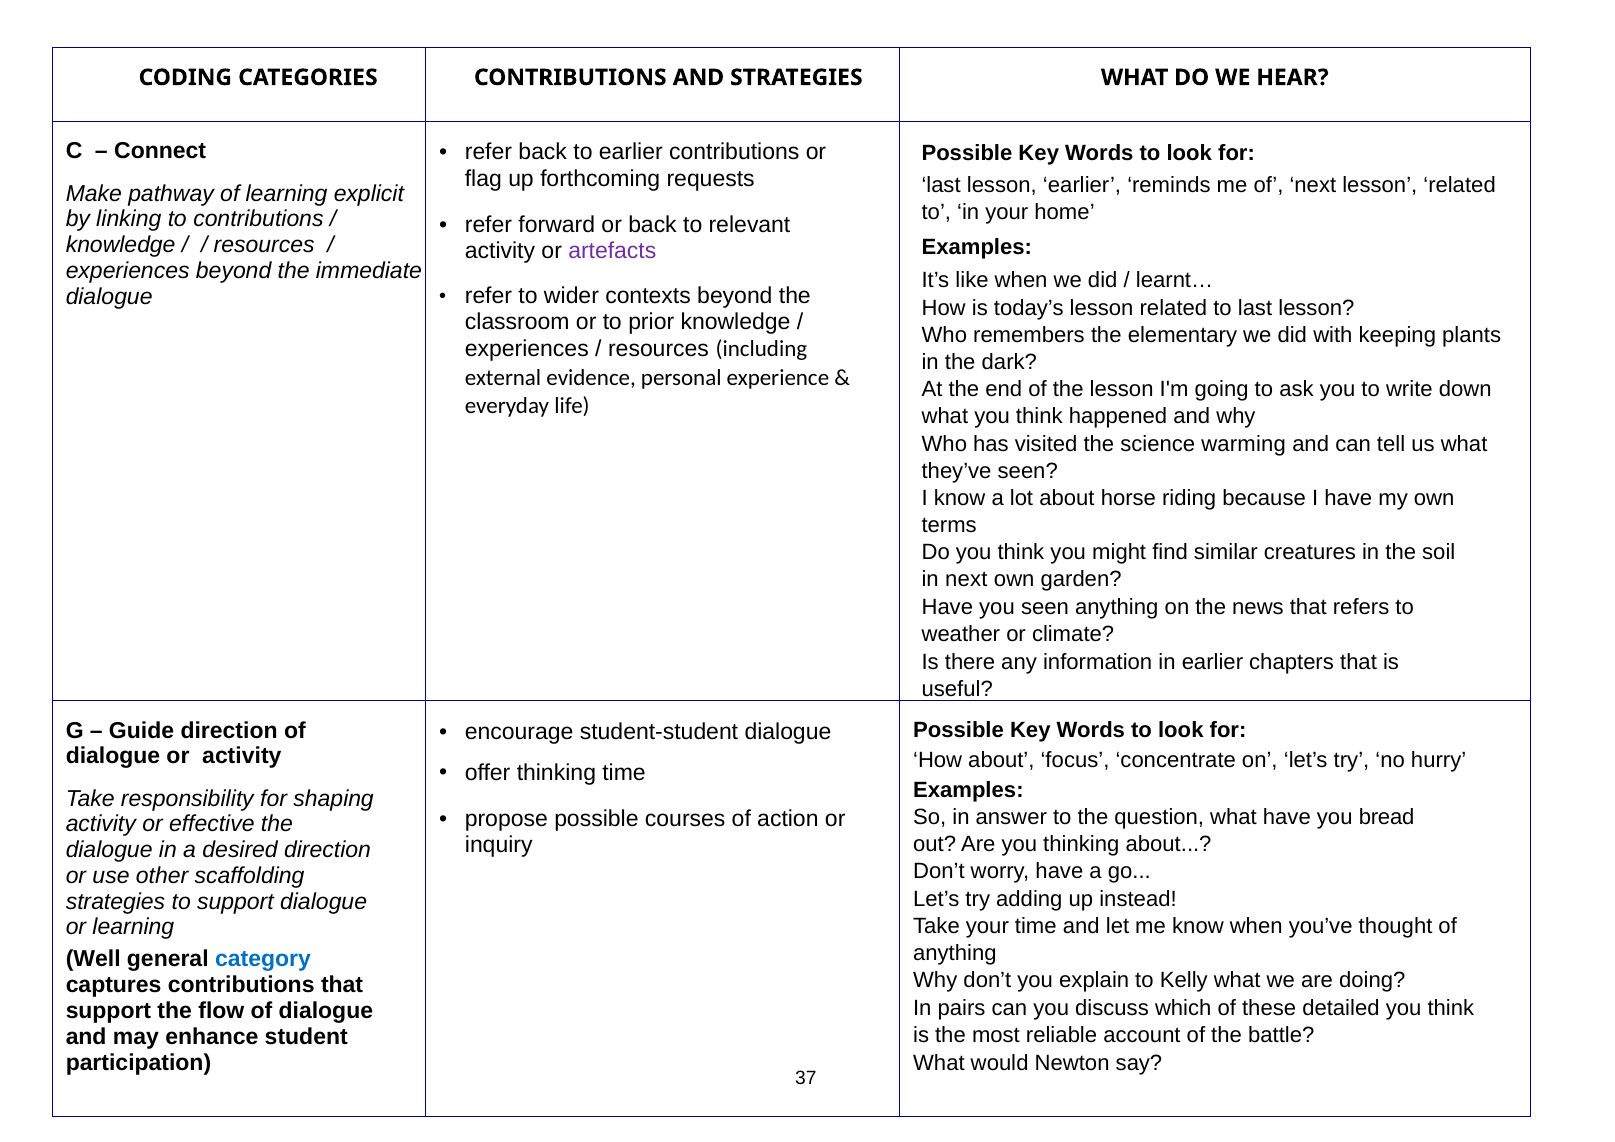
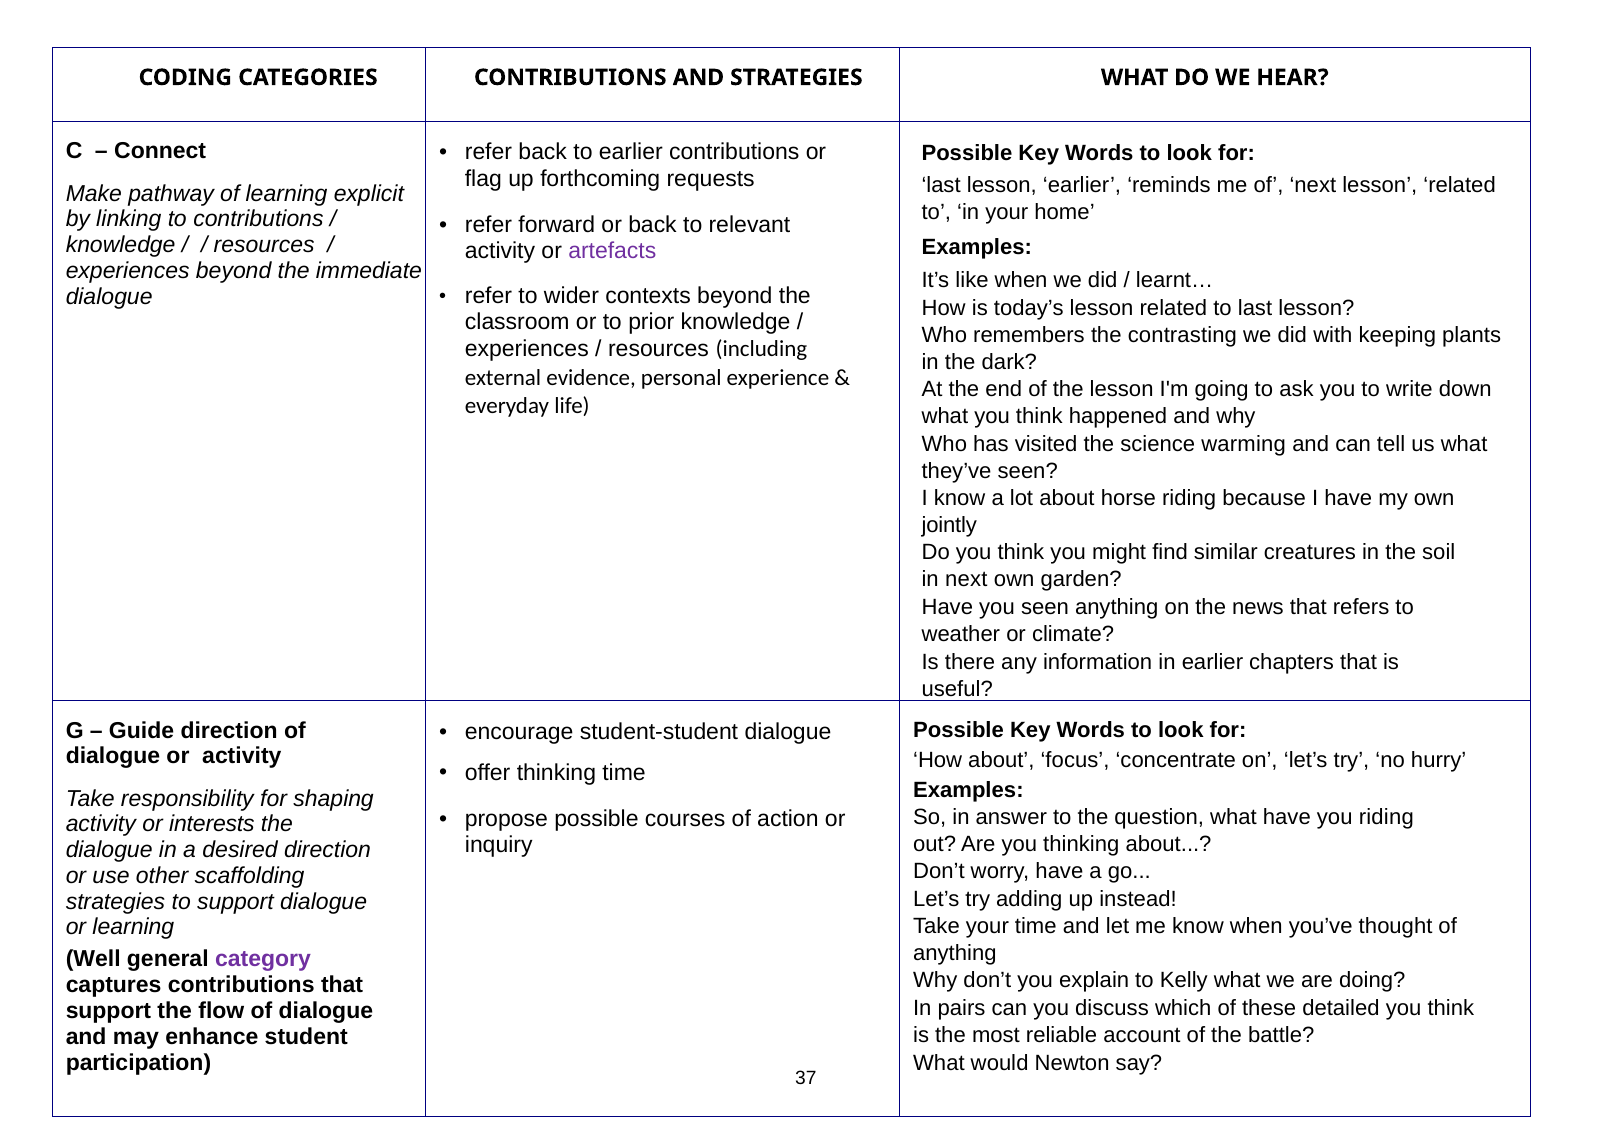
elementary: elementary -> contrasting
terms: terms -> jointly
you bread: bread -> riding
effective: effective -> interests
category colour: blue -> purple
